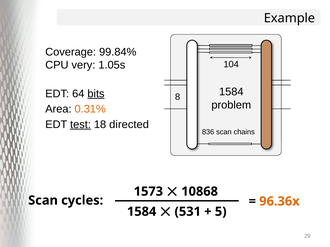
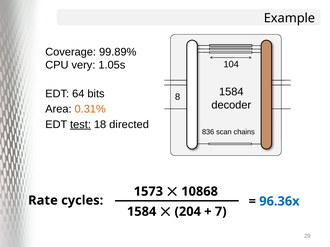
99.84%: 99.84% -> 99.89%
bits underline: present -> none
problem: problem -> decoder
Scan at (43, 201): Scan -> Rate
96.36x colour: orange -> blue
531: 531 -> 204
5: 5 -> 7
